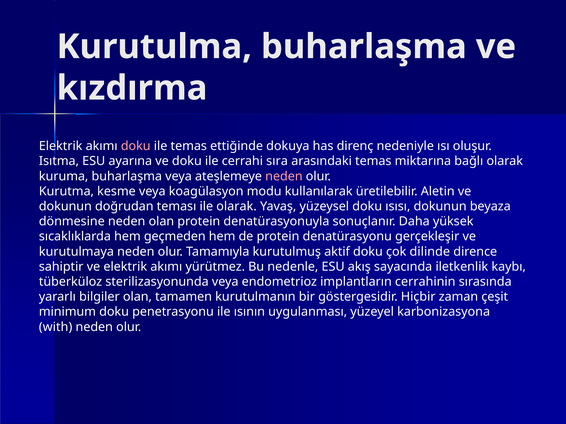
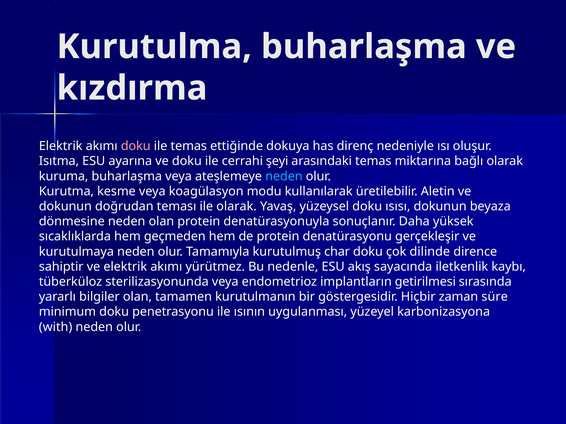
sıra: sıra -> şeyi
neden at (284, 176) colour: pink -> light blue
aktif: aktif -> char
cerrahinin: cerrahinin -> getirilmesi
çeşit: çeşit -> süre
